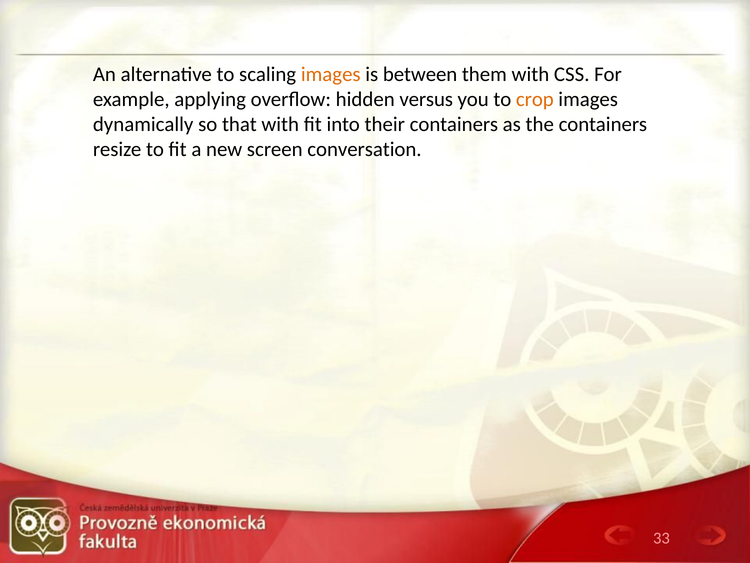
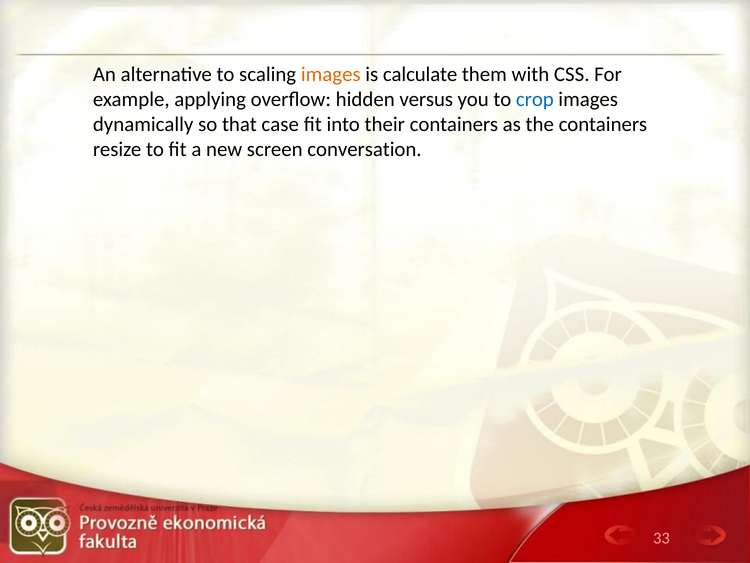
between: between -> calculate
crop colour: orange -> blue
that with: with -> case
